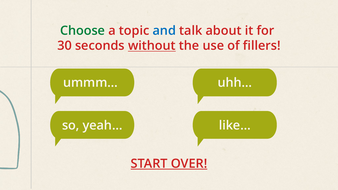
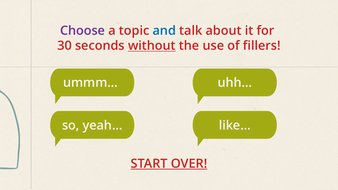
Choose colour: green -> purple
